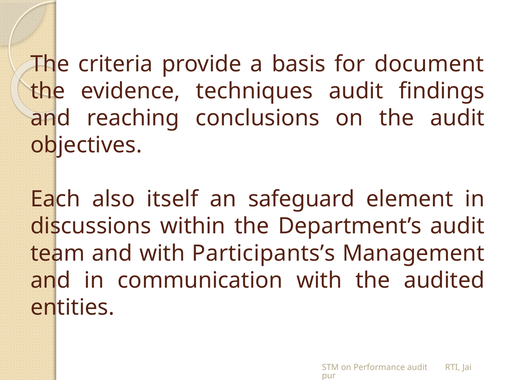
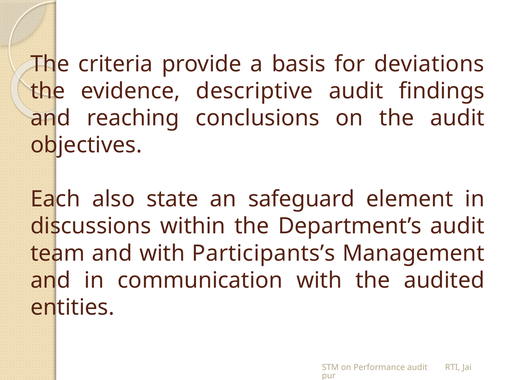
document: document -> deviations
techniques: techniques -> descriptive
itself: itself -> state
